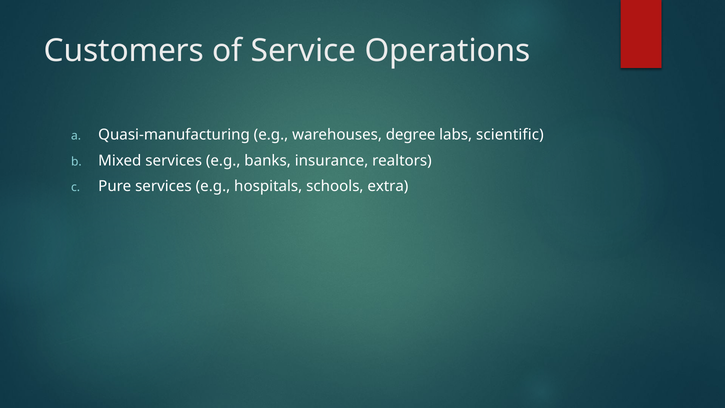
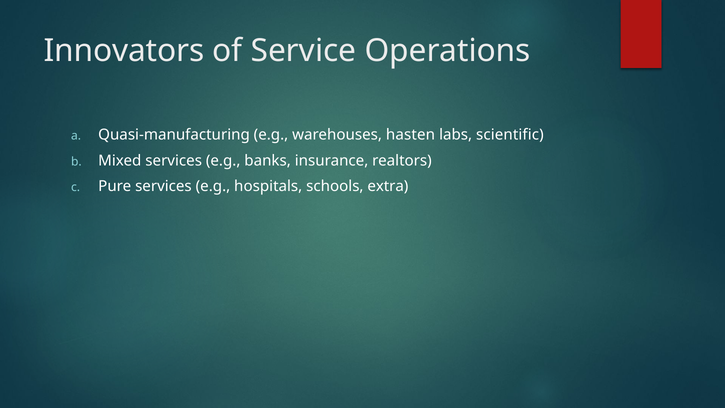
Customers: Customers -> Innovators
degree: degree -> hasten
